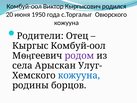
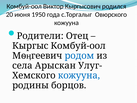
родом colour: purple -> blue
